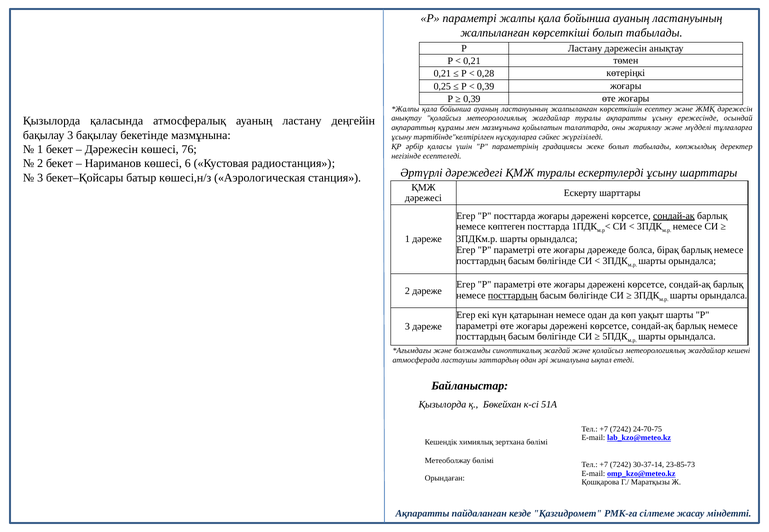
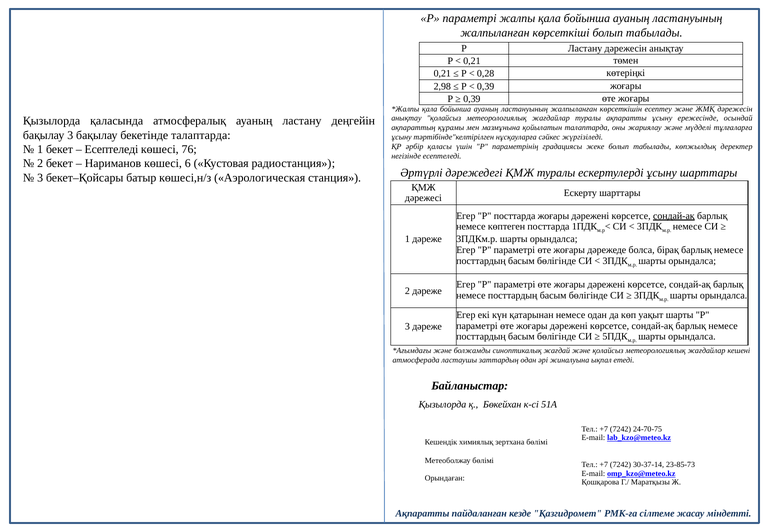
0,25: 0,25 -> 2,98
бекетінде мазмұнына: мазмұнына -> талаптарда
Дәрежесін at (111, 149): Дәрежесін -> Есептеледі
посттардың at (513, 296) underline: present -> none
